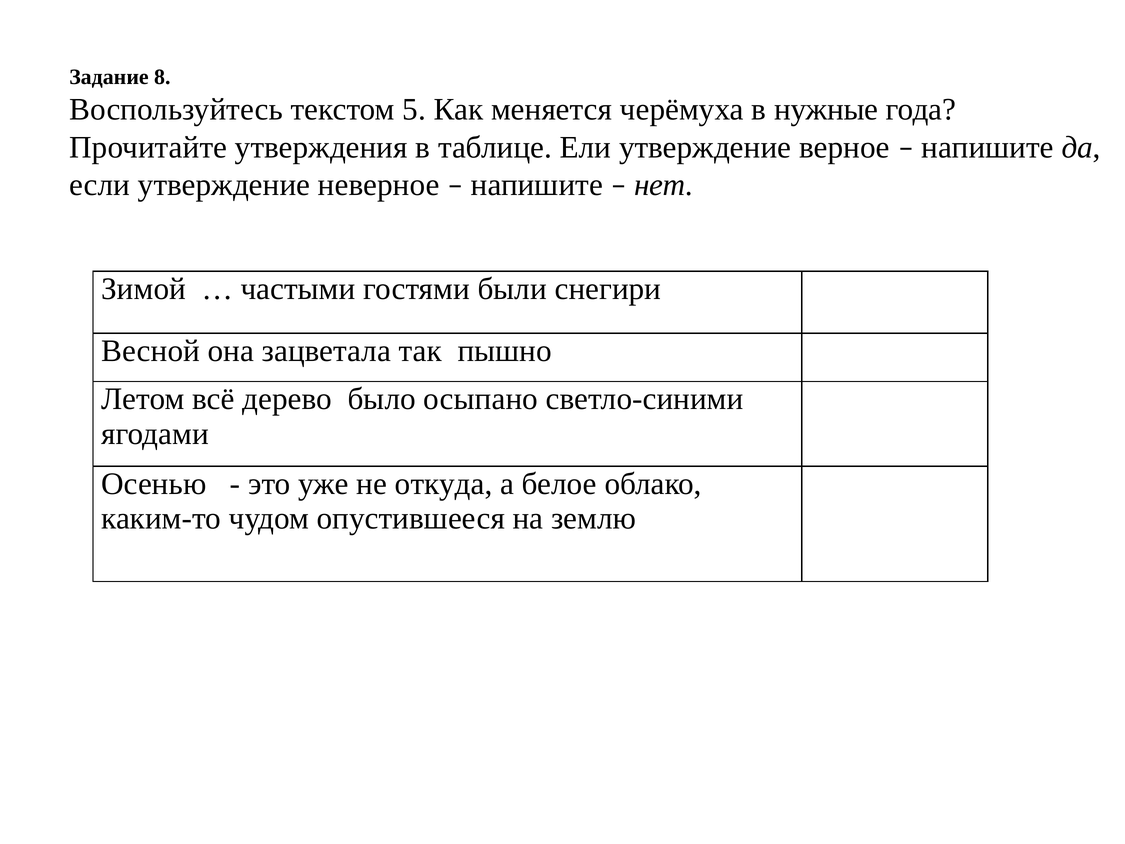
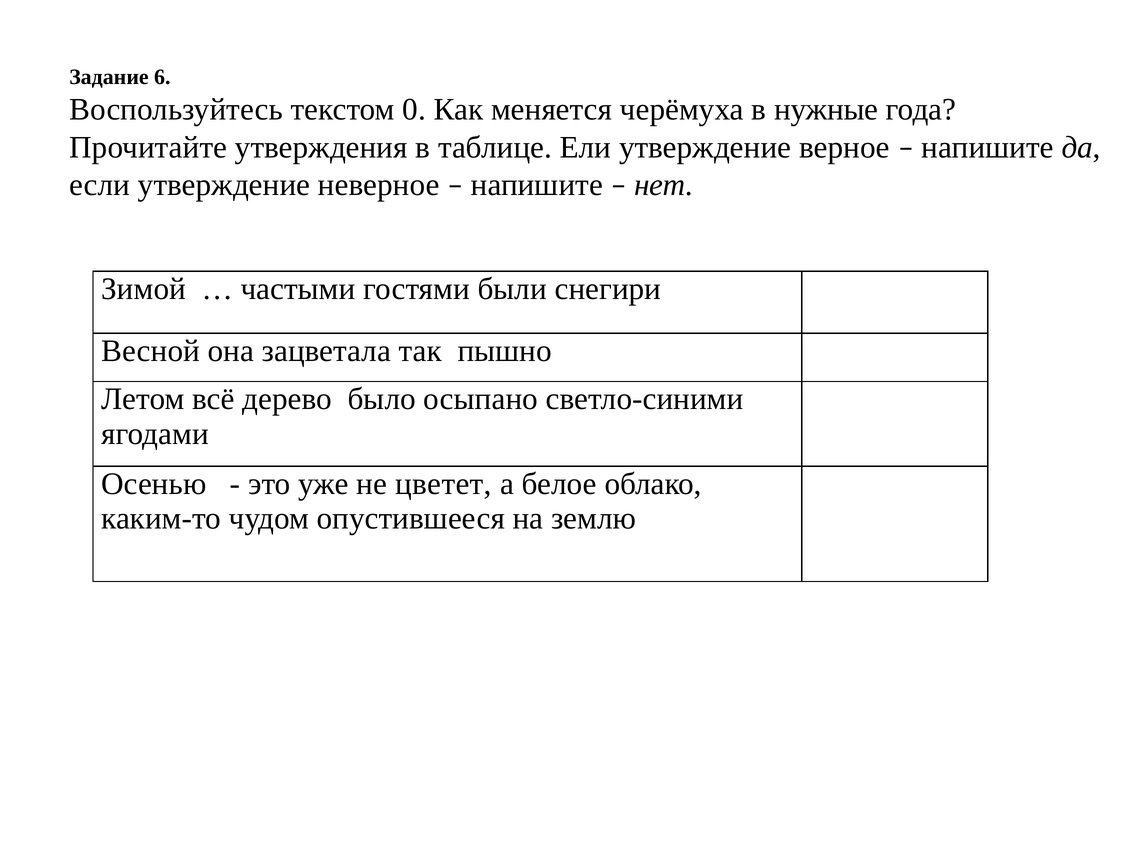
8: 8 -> 6
5: 5 -> 0
откуда: откуда -> цветет
